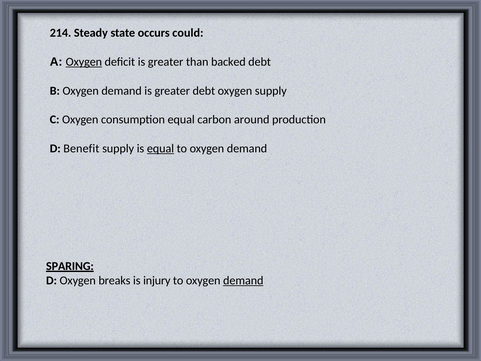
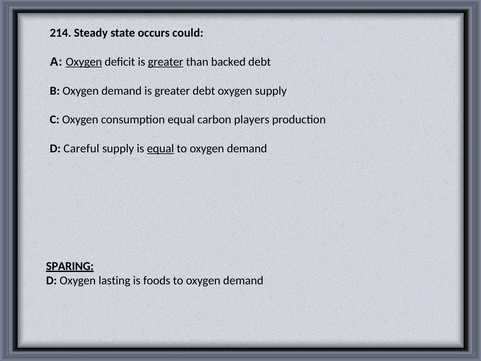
greater at (166, 62) underline: none -> present
around: around -> players
Benefit: Benefit -> Careful
breaks: breaks -> lasting
injury: injury -> foods
demand at (243, 280) underline: present -> none
